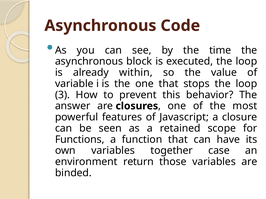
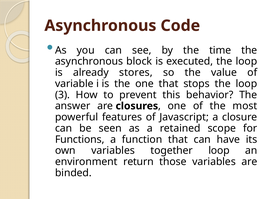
within: within -> stores
together case: case -> loop
